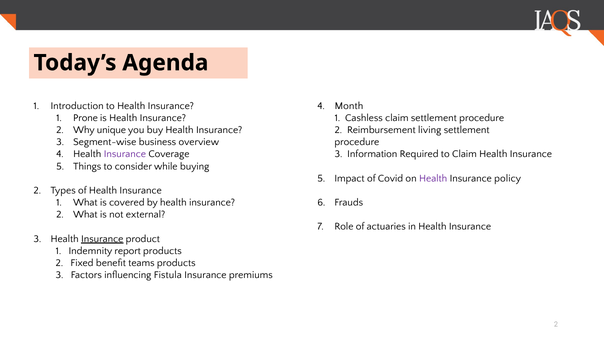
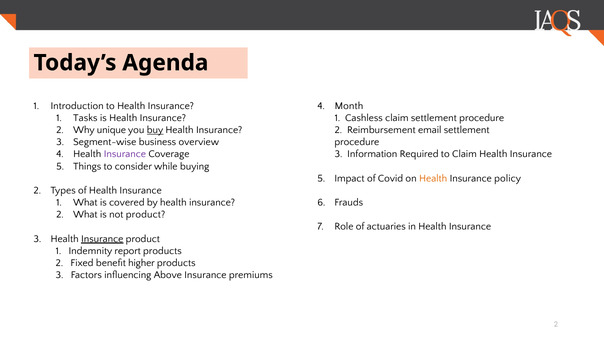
Prone: Prone -> Tasks
buy underline: none -> present
living: living -> email
Health at (433, 178) colour: purple -> orange
not external: external -> product
teams: teams -> higher
Fistula: Fistula -> Above
